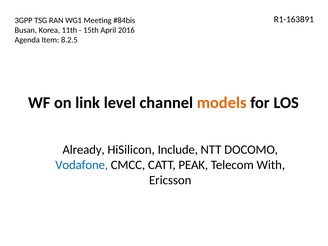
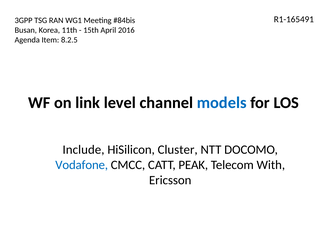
R1-163891: R1-163891 -> R1-165491
models colour: orange -> blue
Already: Already -> Include
Include: Include -> Cluster
